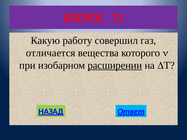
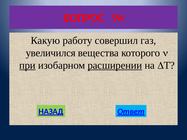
71: 71 -> 94
отличается: отличается -> увеличился
при underline: none -> present
